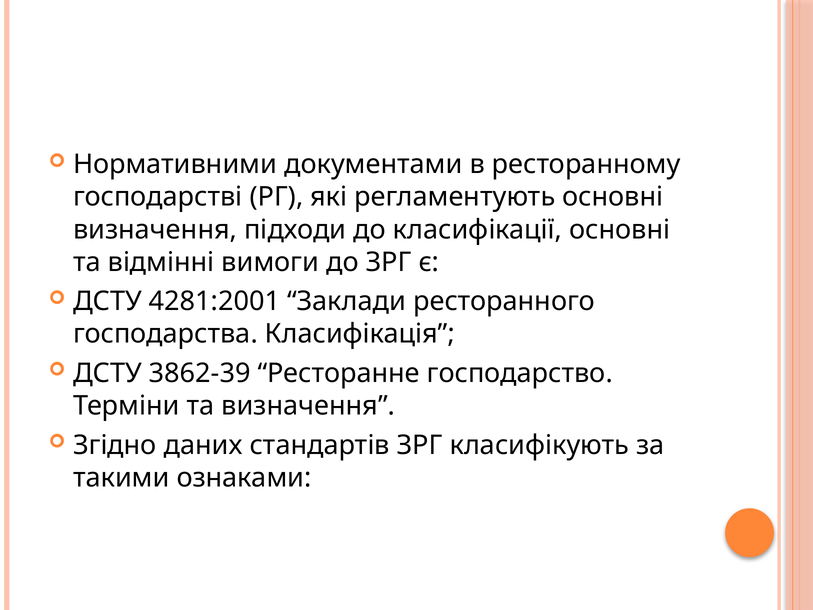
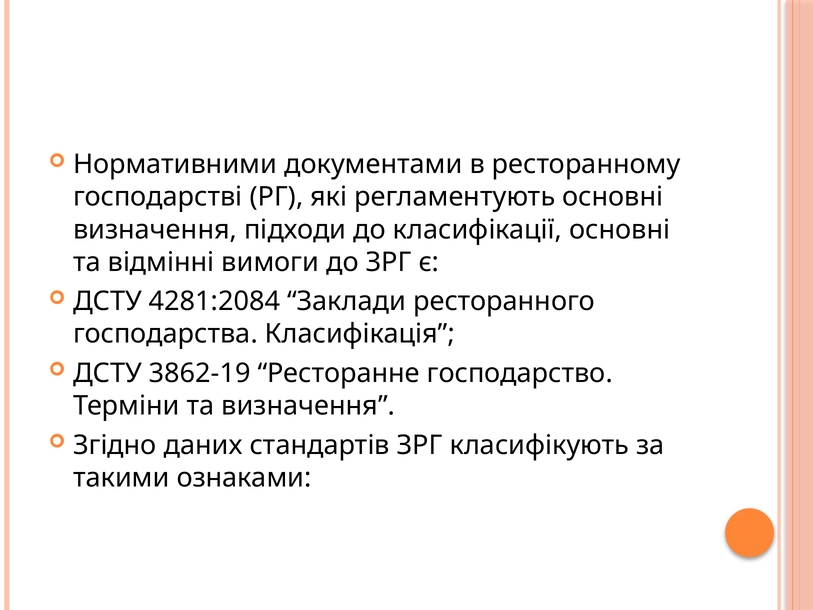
4281:2001: 4281:2001 -> 4281:2084
3862-39: 3862-39 -> 3862-19
